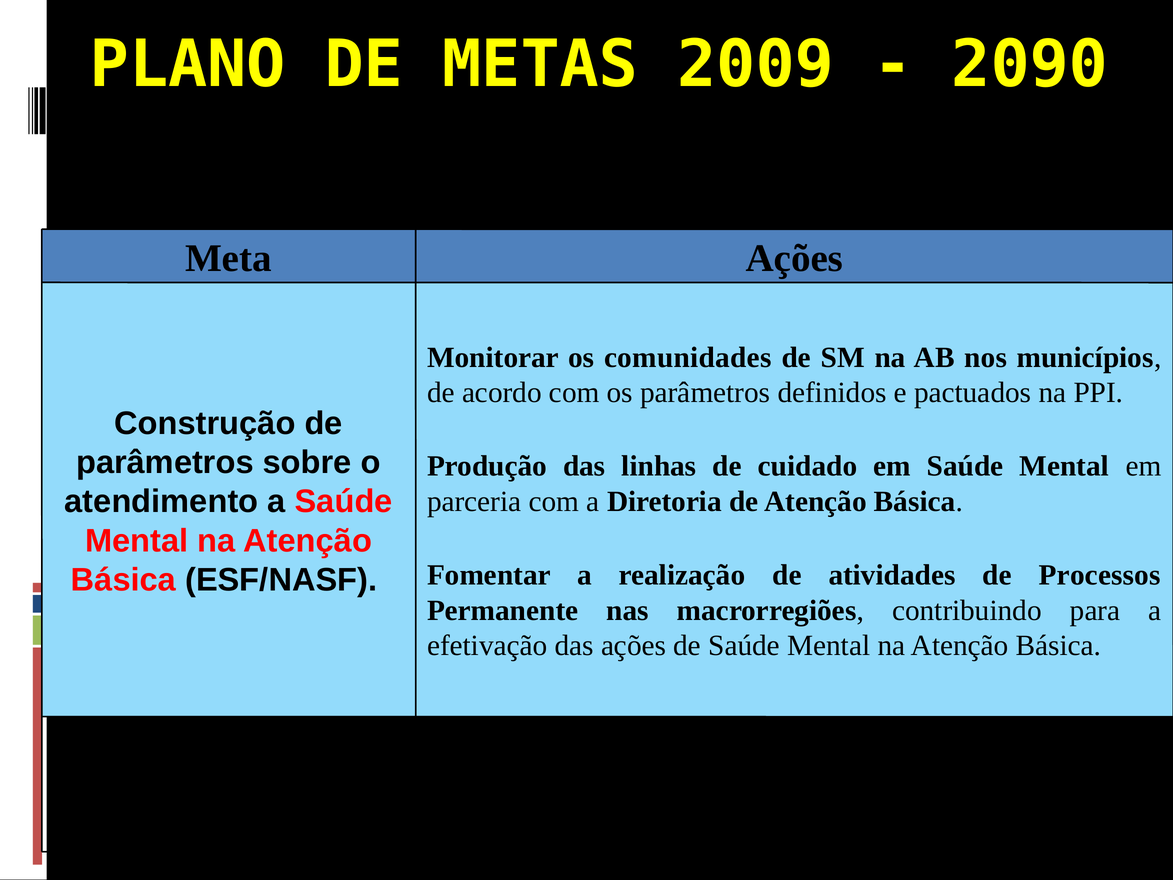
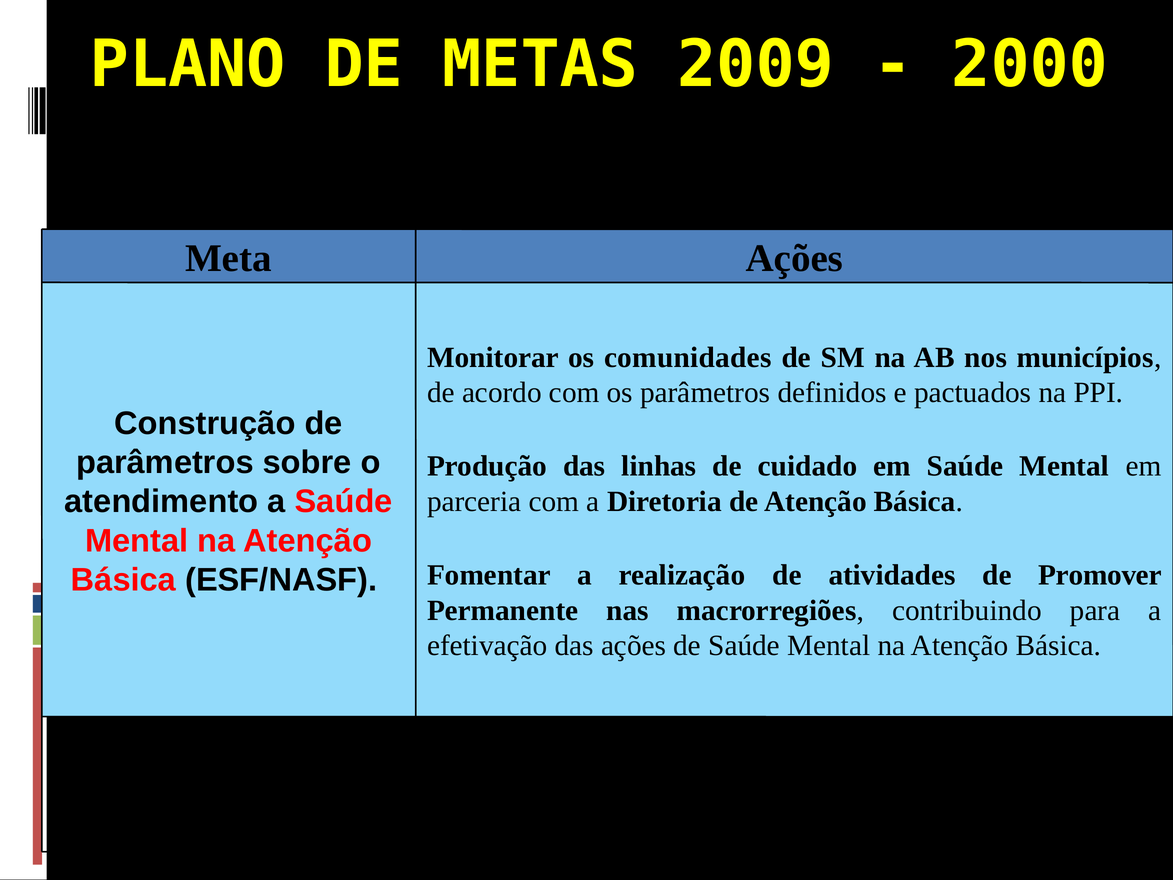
2090: 2090 -> 2000
Processos: Processos -> Promover
